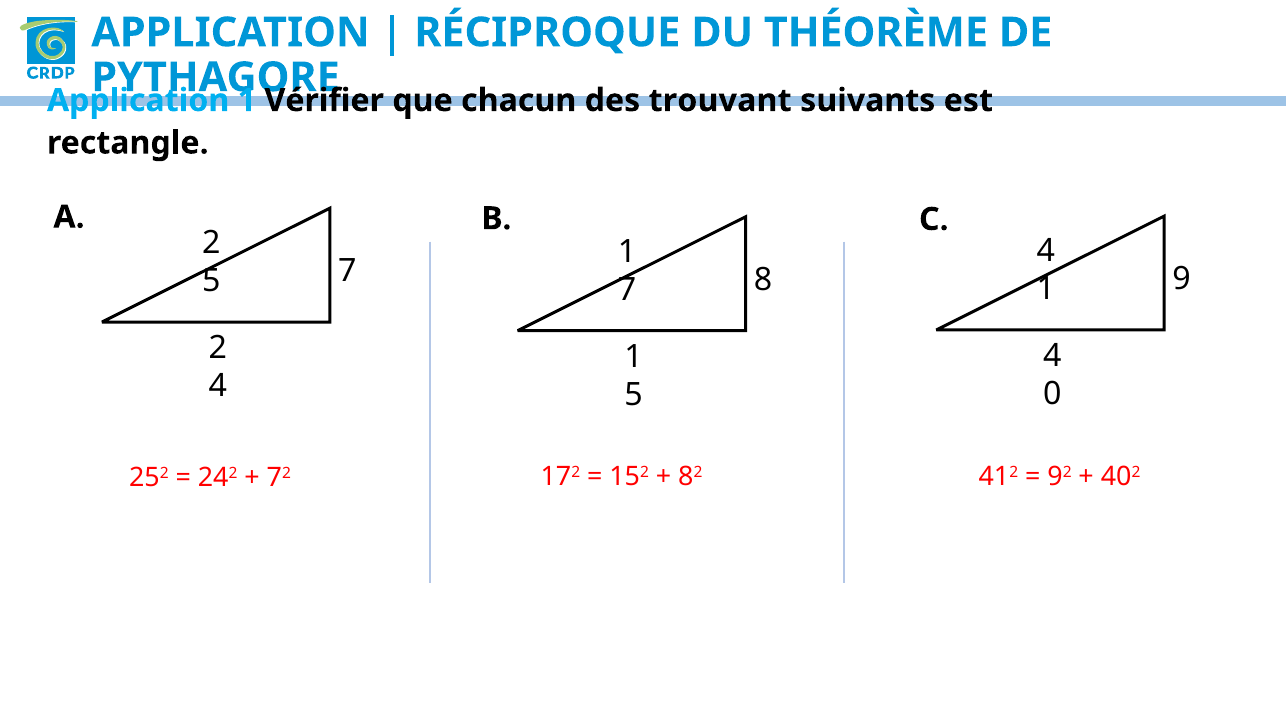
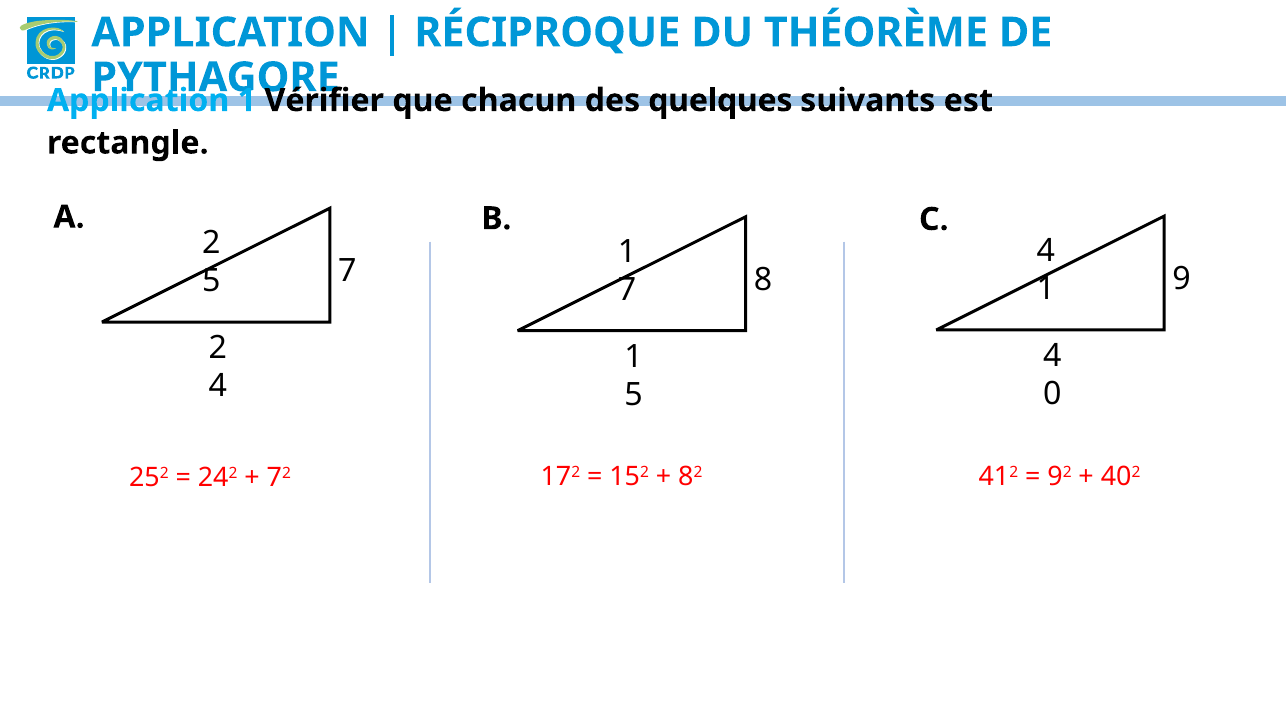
trouvant: trouvant -> quelques
